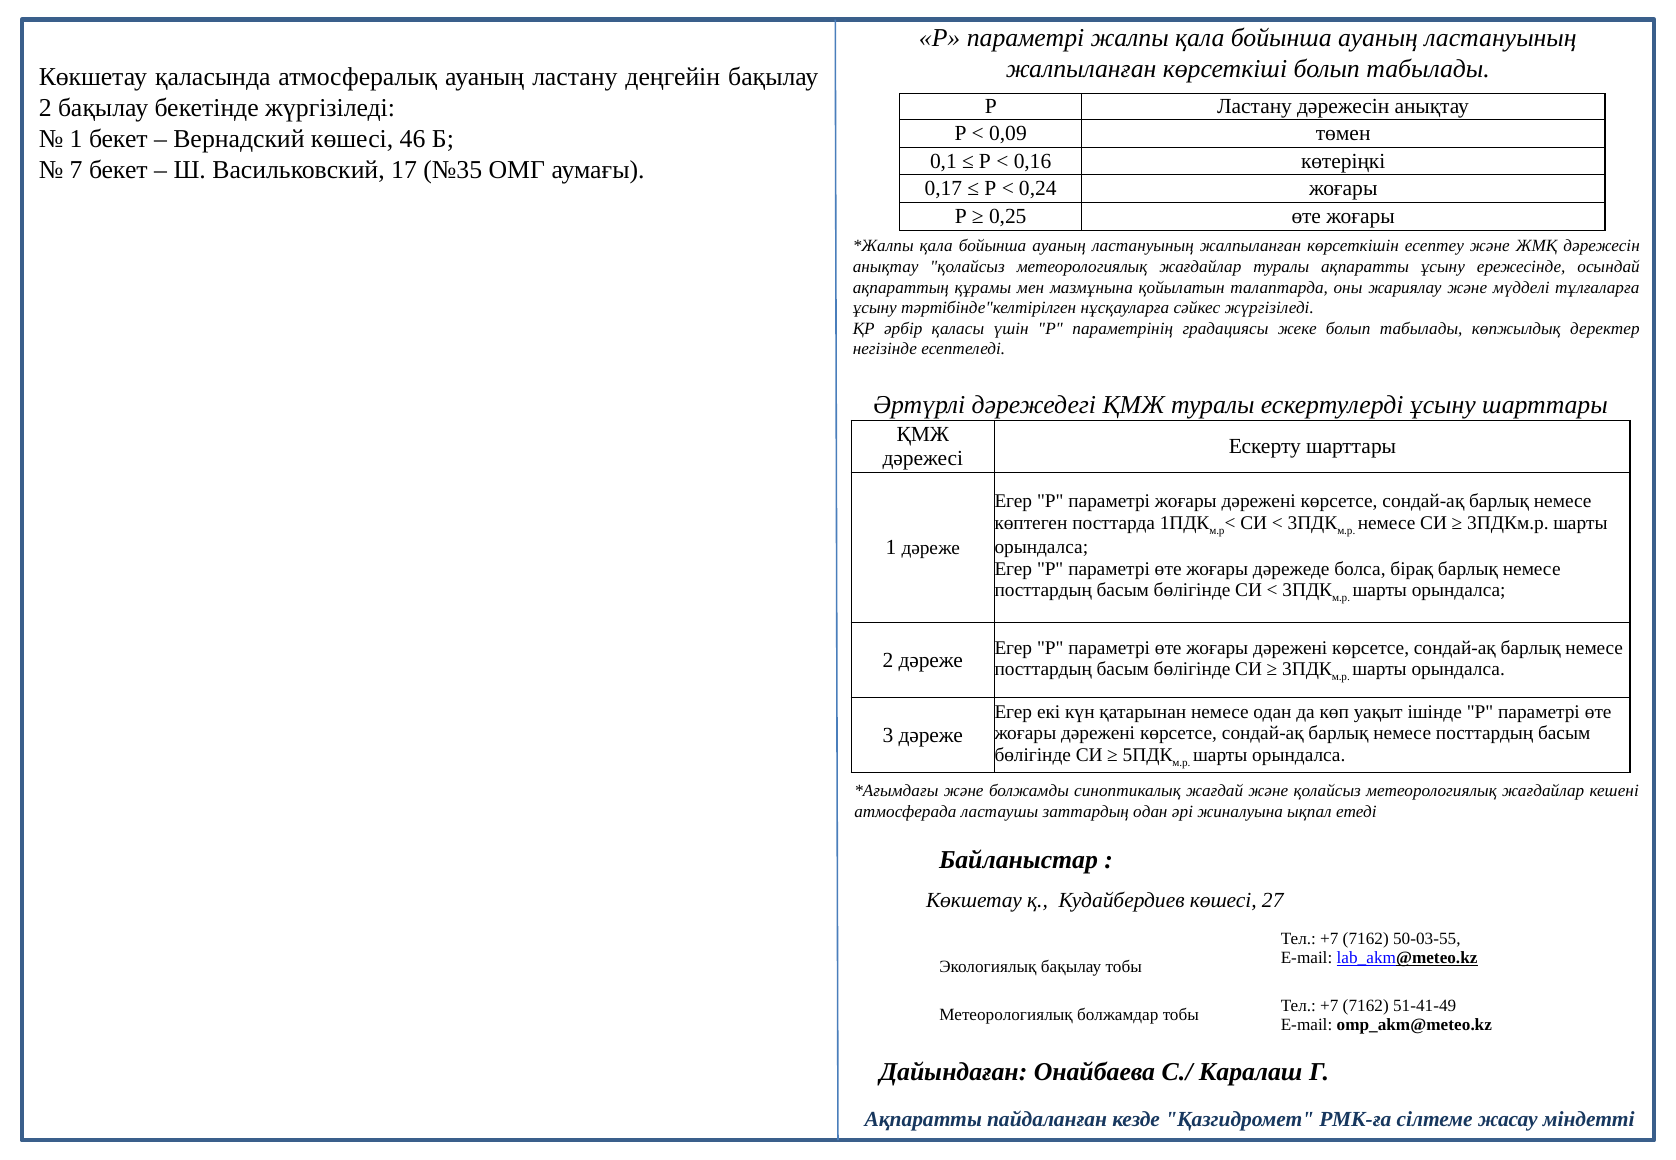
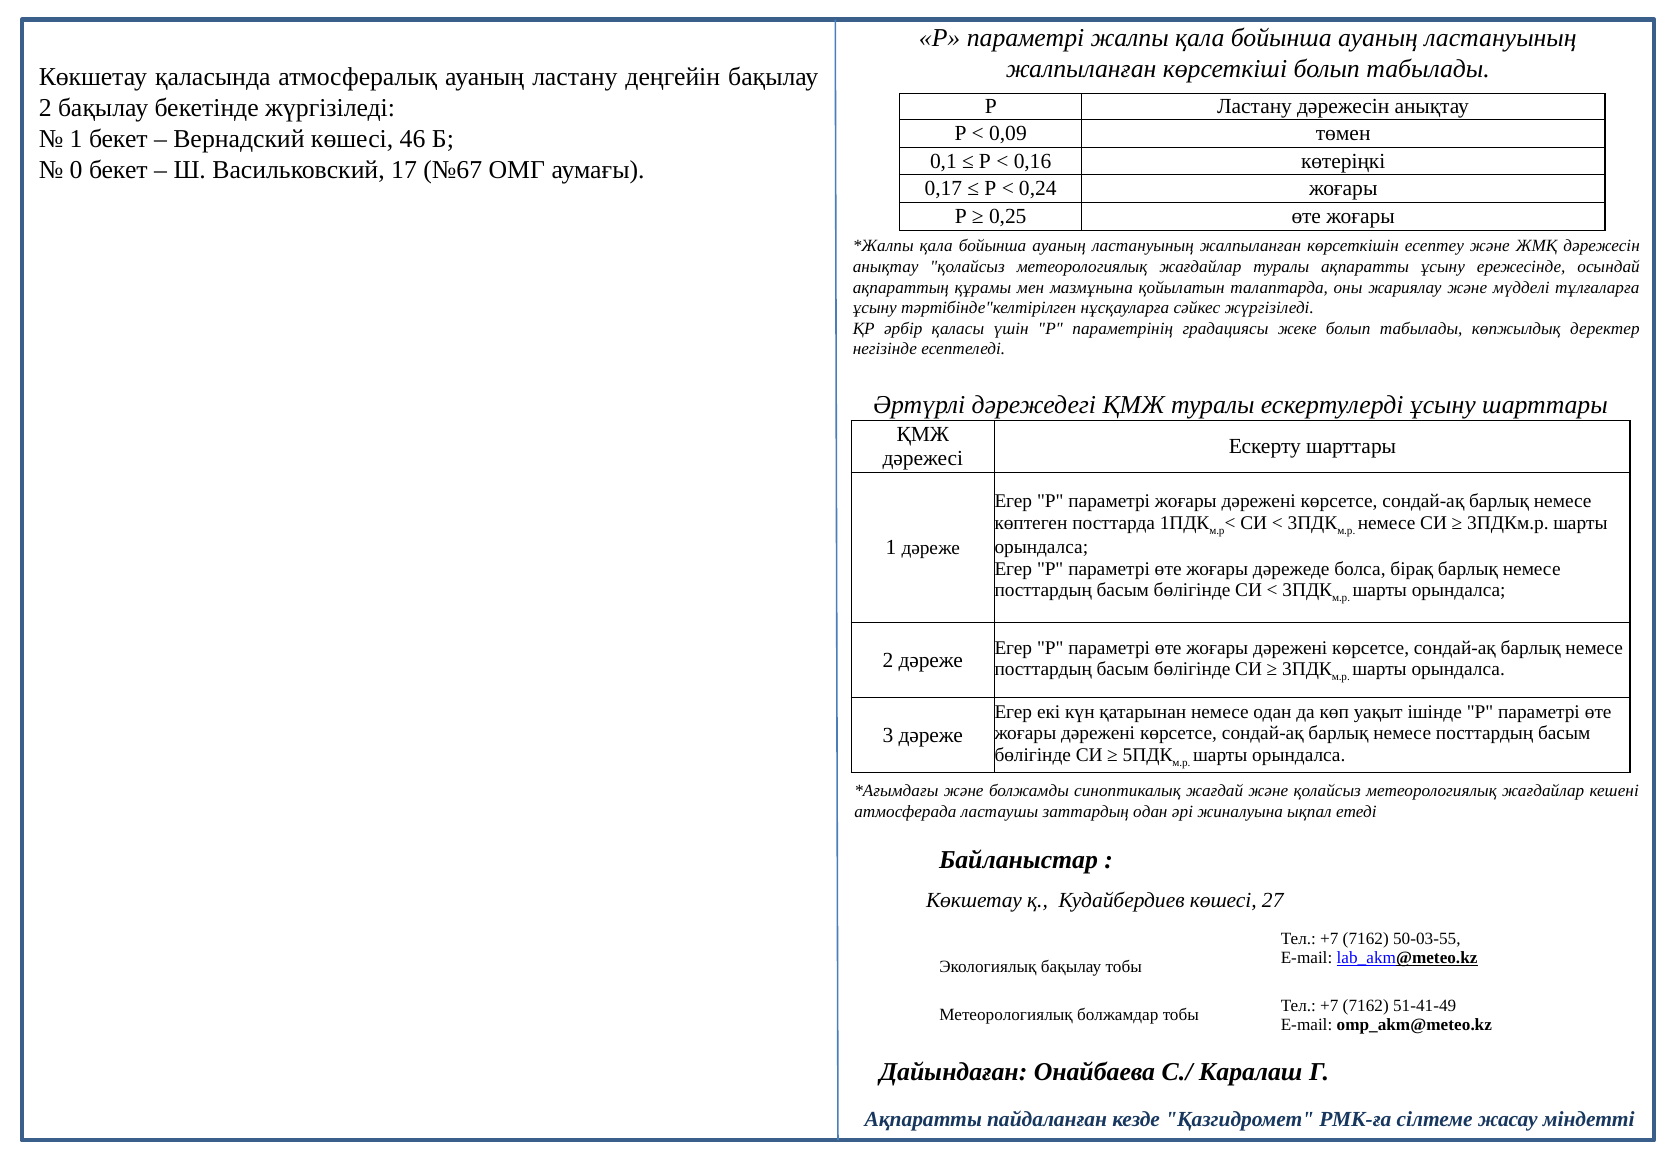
7: 7 -> 0
№35: №35 -> №67
